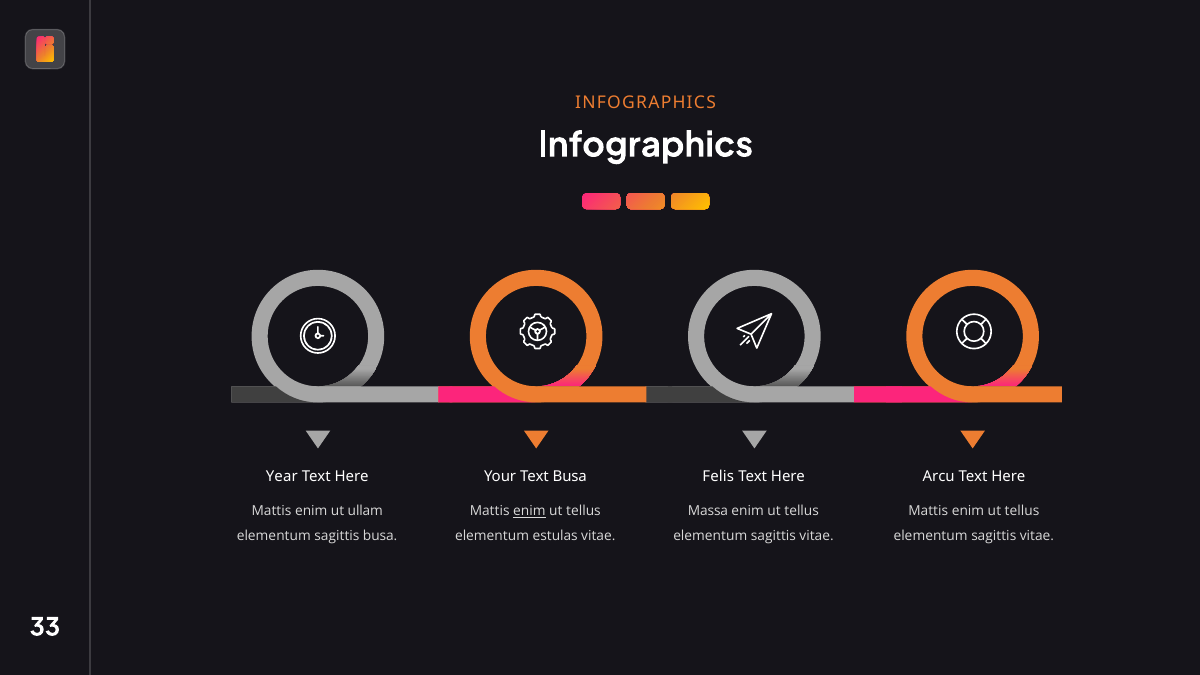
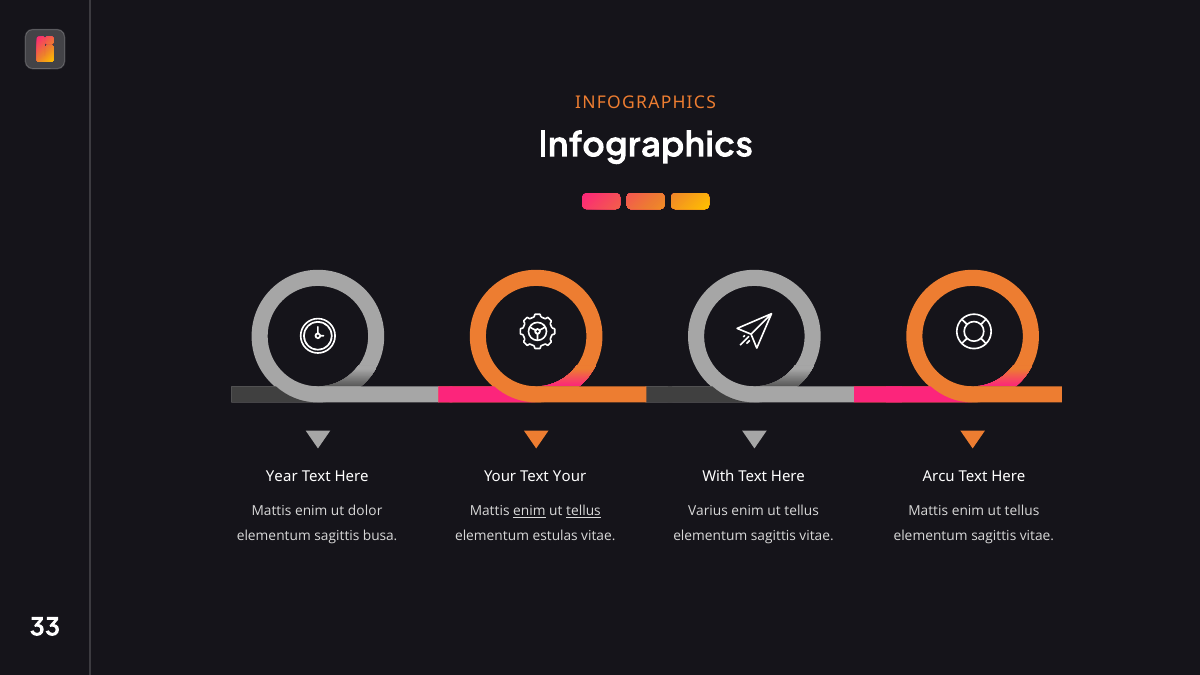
Text Busa: Busa -> Your
Felis: Felis -> With
ullam: ullam -> dolor
tellus at (583, 511) underline: none -> present
Massa: Massa -> Varius
